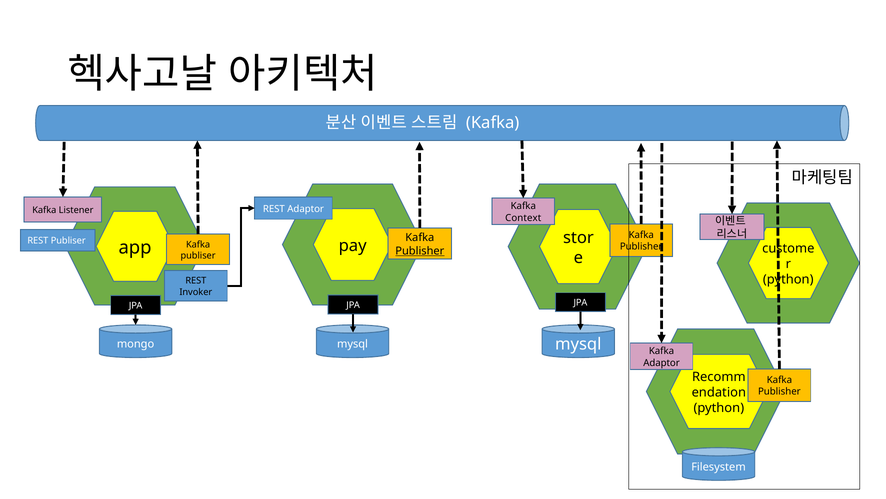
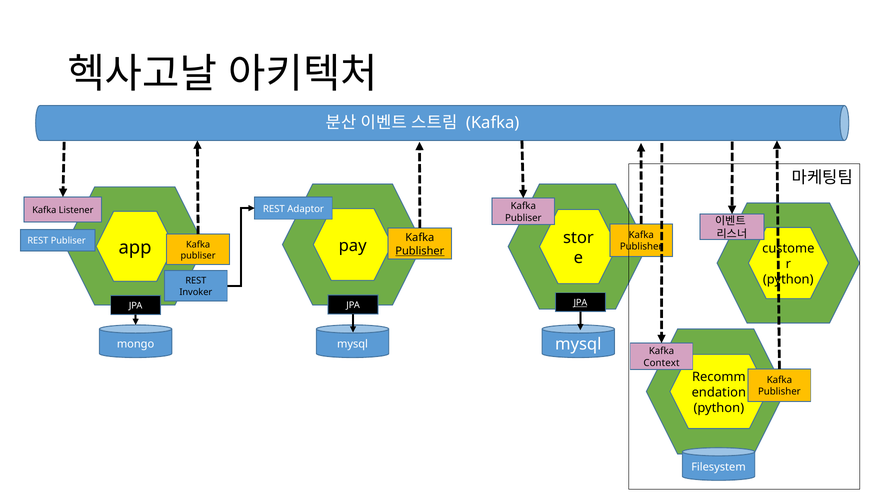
Context at (523, 218): Context -> Publiser
JPA at (580, 302) underline: none -> present
Adaptor at (662, 362): Adaptor -> Context
